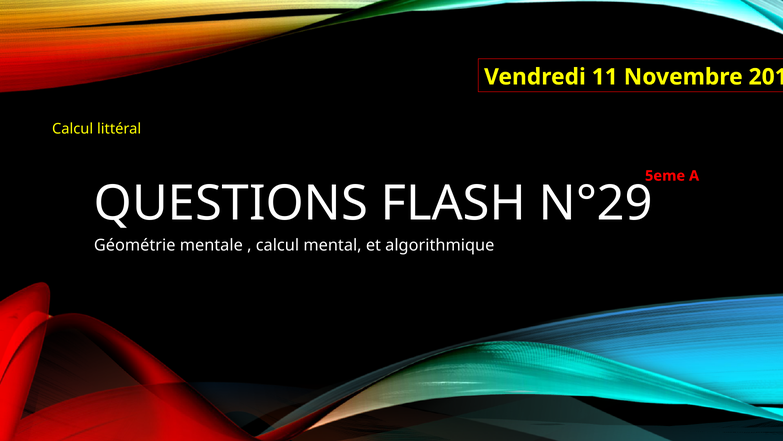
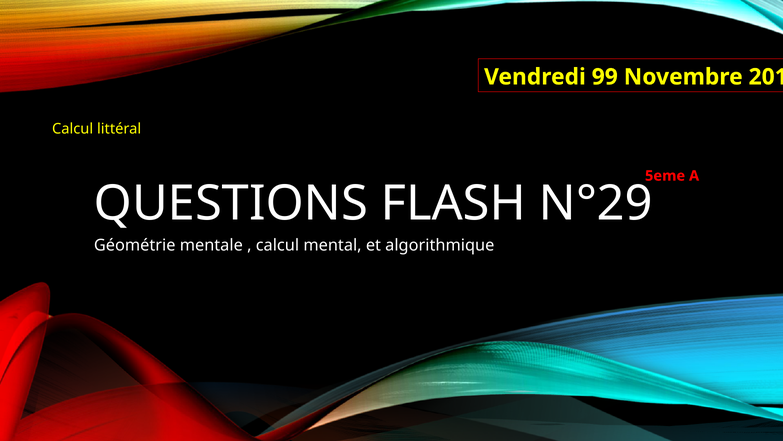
11: 11 -> 99
